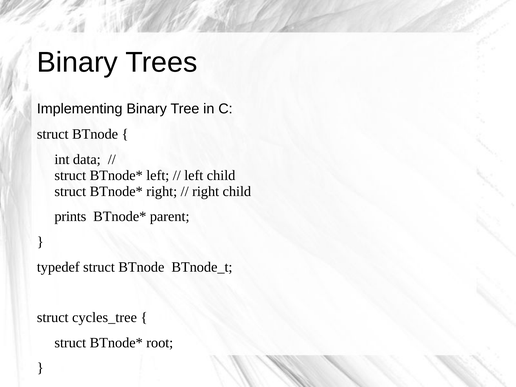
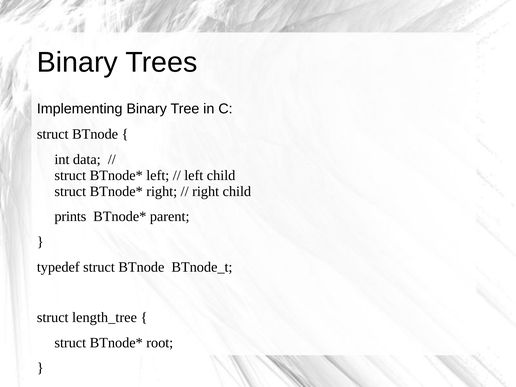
cycles_tree: cycles_tree -> length_tree
